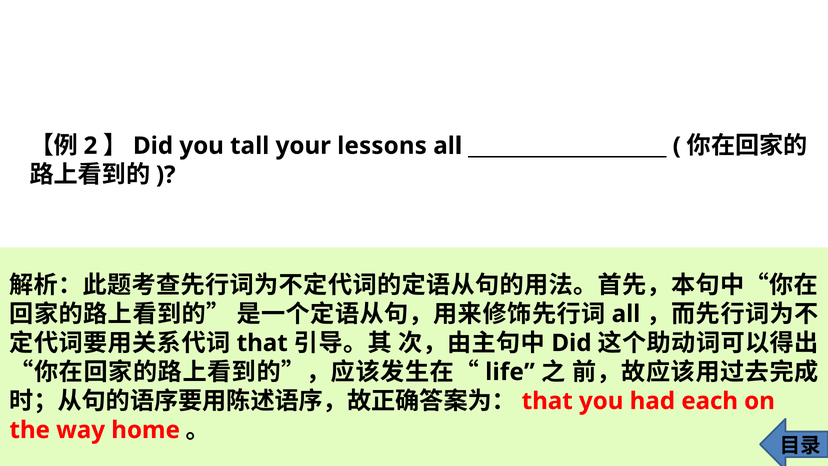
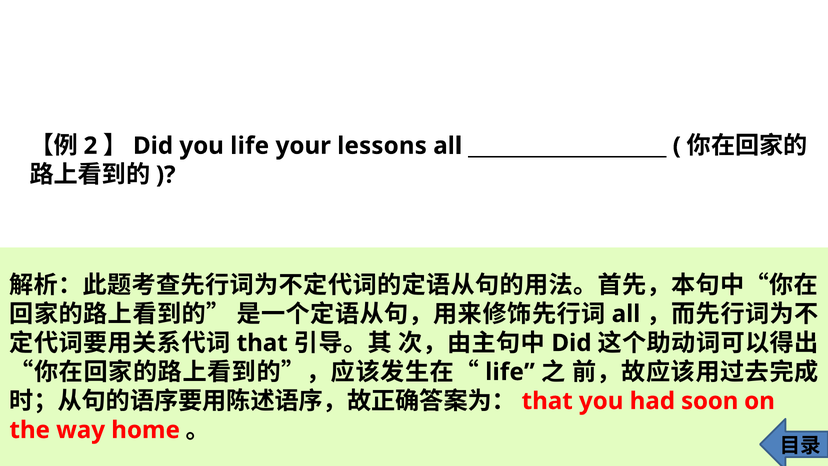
you tall: tall -> life
each: each -> soon
